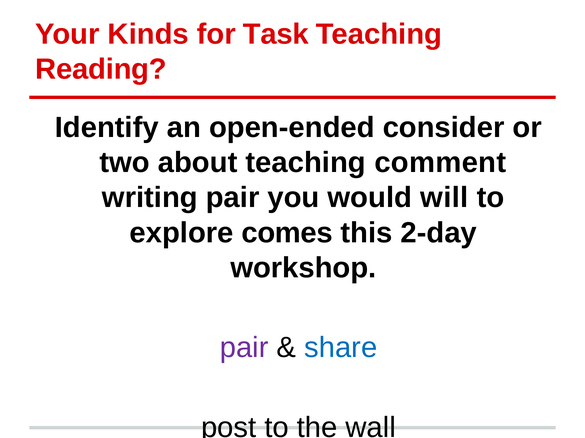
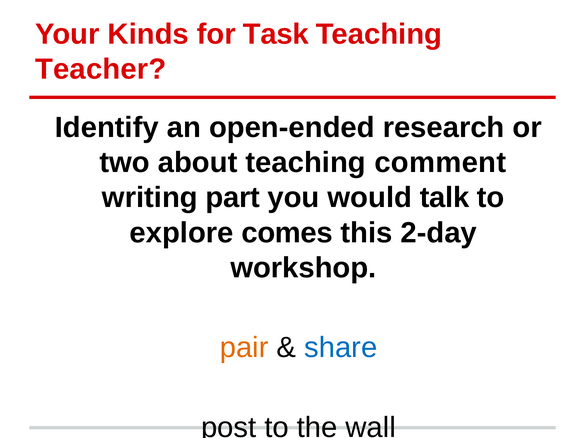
Reading: Reading -> Teacher
consider: consider -> research
writing pair: pair -> part
will: will -> talk
pair at (244, 348) colour: purple -> orange
